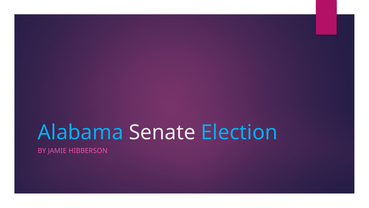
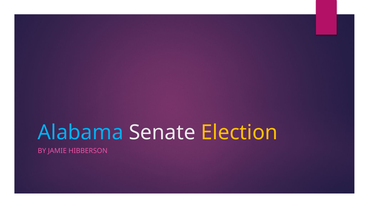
Election colour: light blue -> yellow
